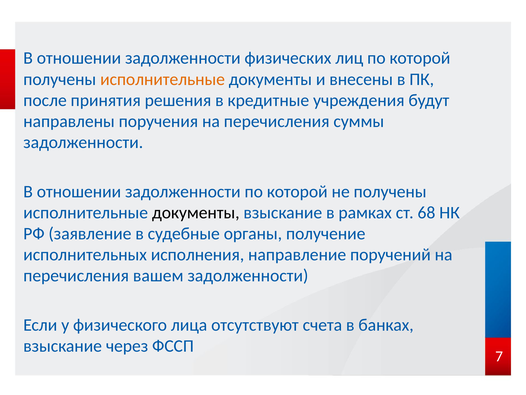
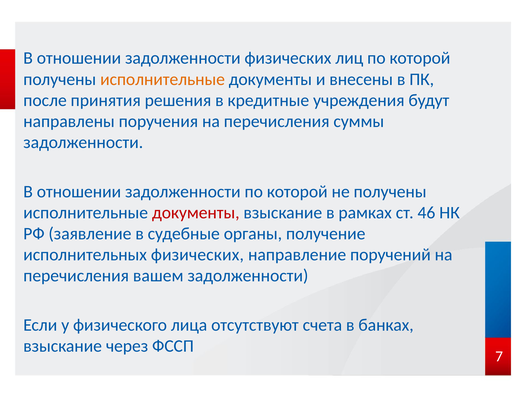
документы at (196, 212) colour: black -> red
68: 68 -> 46
исполнительных исполнения: исполнения -> физических
